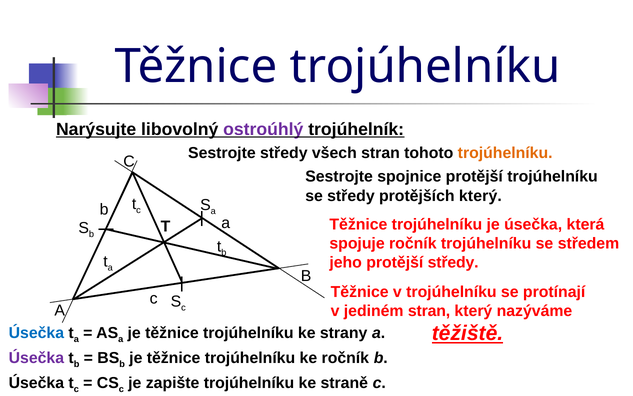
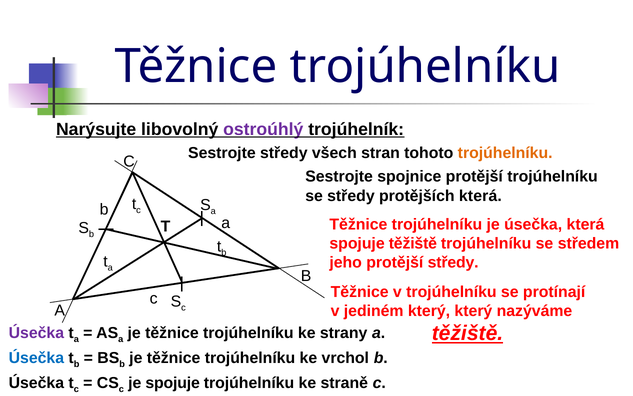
protějších který: který -> která
spojuje ročník: ročník -> těžiště
jediném stran: stran -> který
Úsečka at (36, 333) colour: blue -> purple
Úsečka at (36, 358) colour: purple -> blue
ke ročník: ročník -> vrchol
je zapište: zapište -> spojuje
